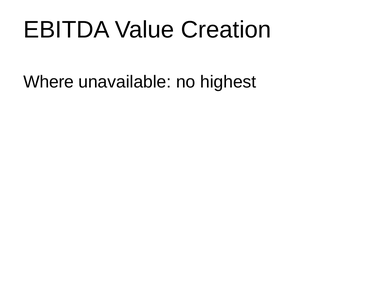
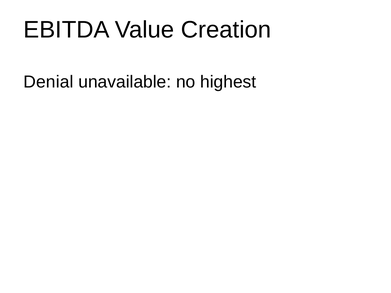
Where: Where -> Denial
